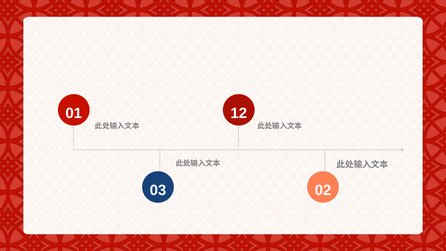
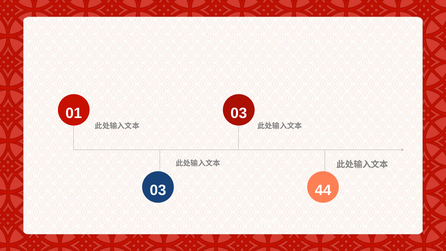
01 12: 12 -> 03
02: 02 -> 44
